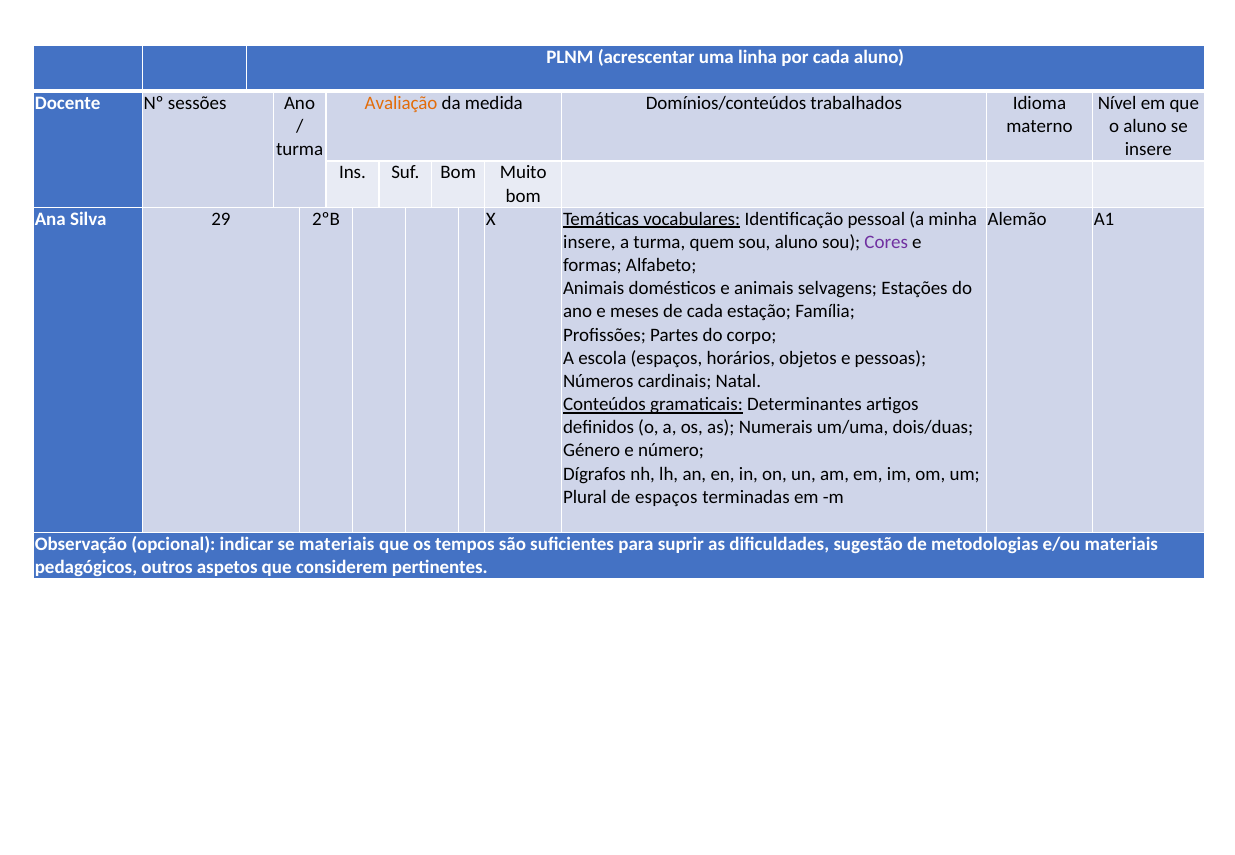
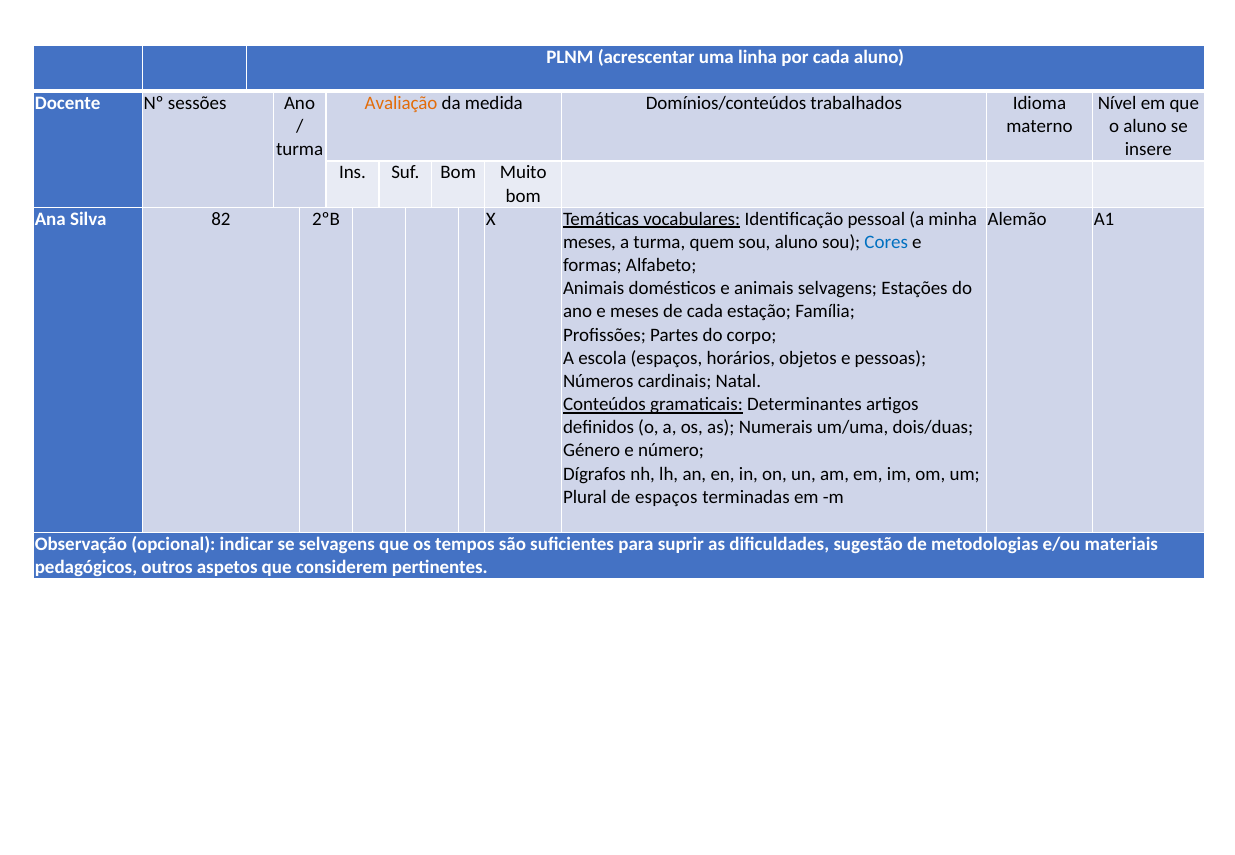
29: 29 -> 82
insere at (589, 242): insere -> meses
Cores colour: purple -> blue
se materiais: materiais -> selvagens
